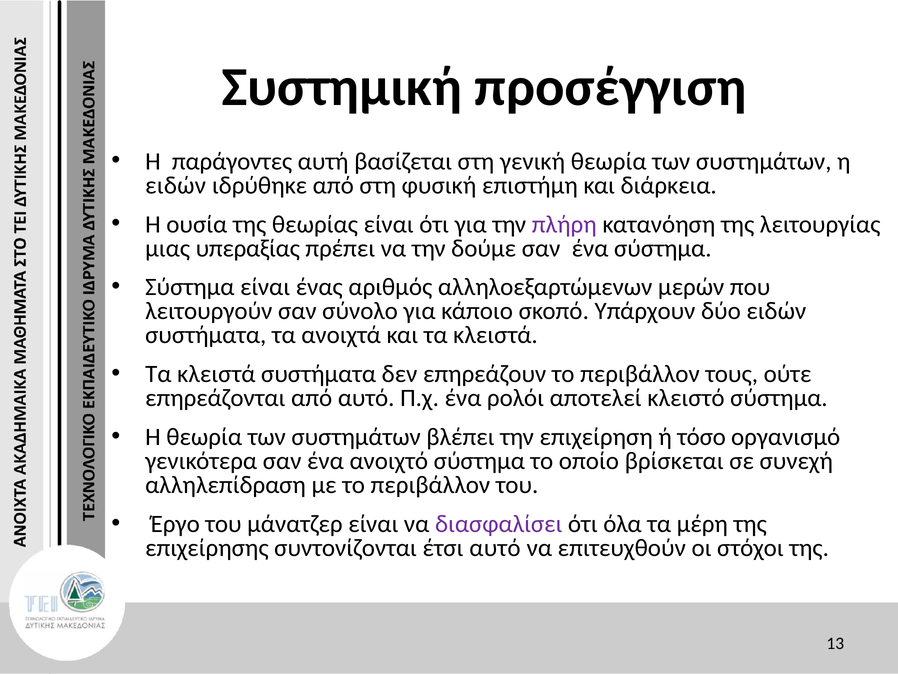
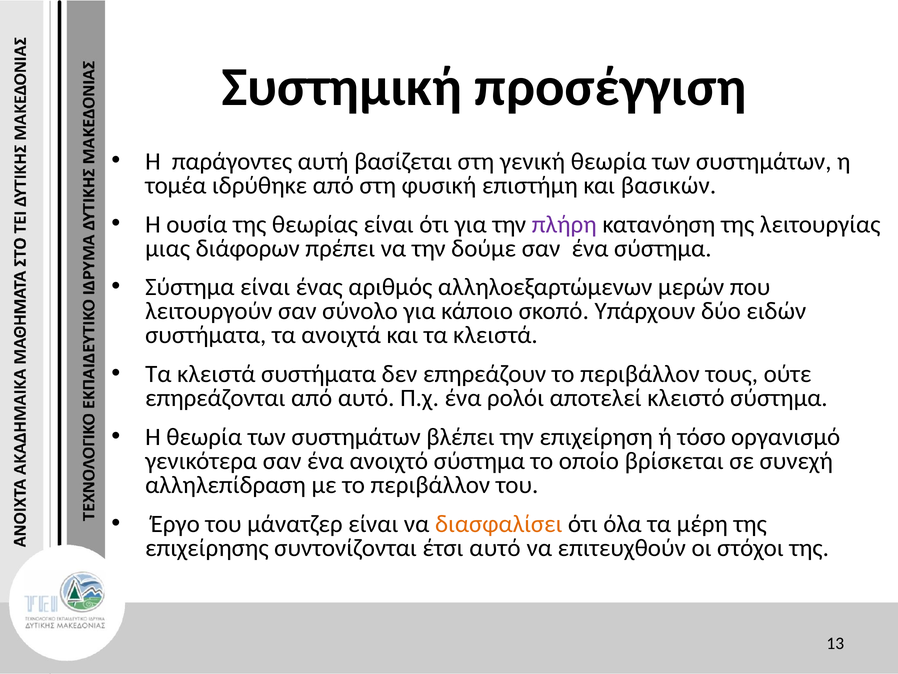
ειδών at (176, 185): ειδών -> τομέα
διάρκεια: διάρκεια -> βασικών
υπεραξίας: υπεραξίας -> διάφορων
διασφαλίσει colour: purple -> orange
